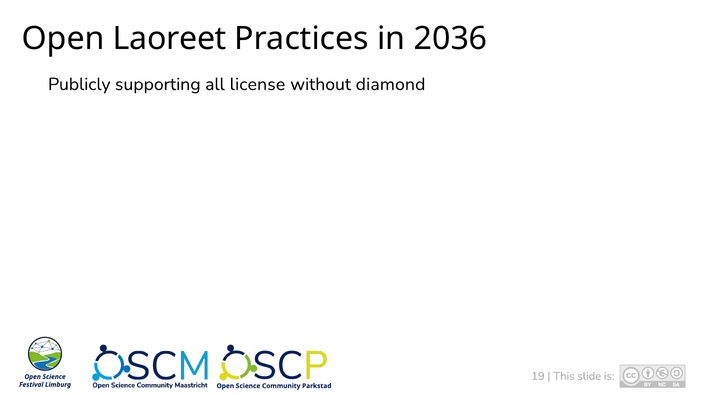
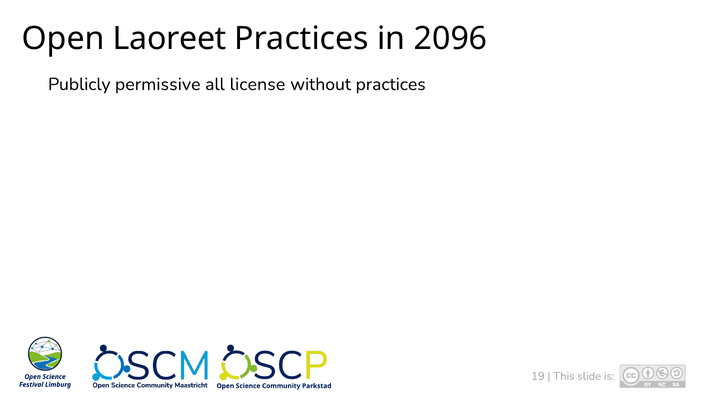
2036: 2036 -> 2096
supporting: supporting -> permissive
without diamond: diamond -> practices
